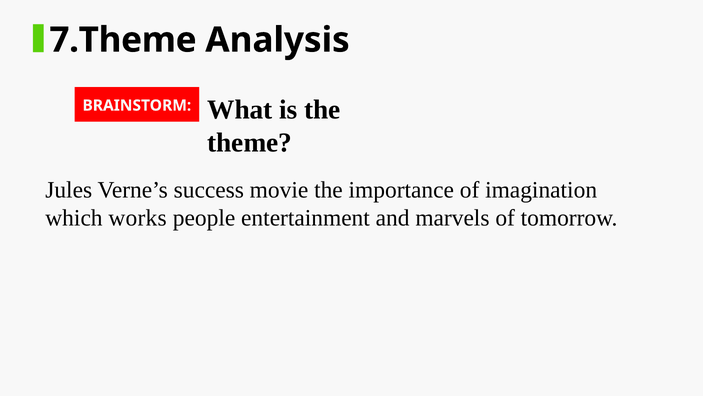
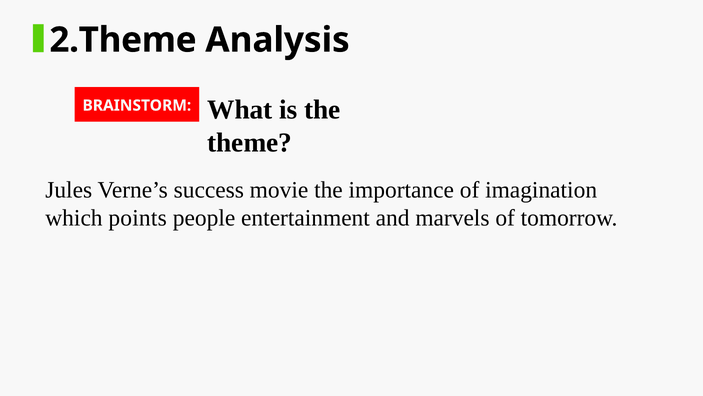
7.Theme: 7.Theme -> 2.Theme
works: works -> points
